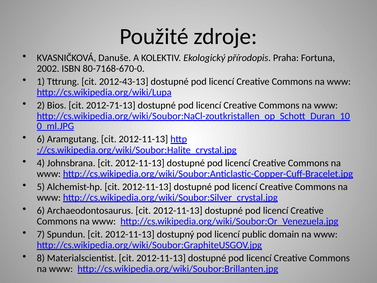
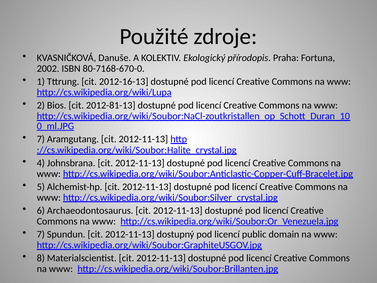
2012-43-13: 2012-43-13 -> 2012-16-13
2012-71-13: 2012-71-13 -> 2012-81-13
6 at (41, 139): 6 -> 7
